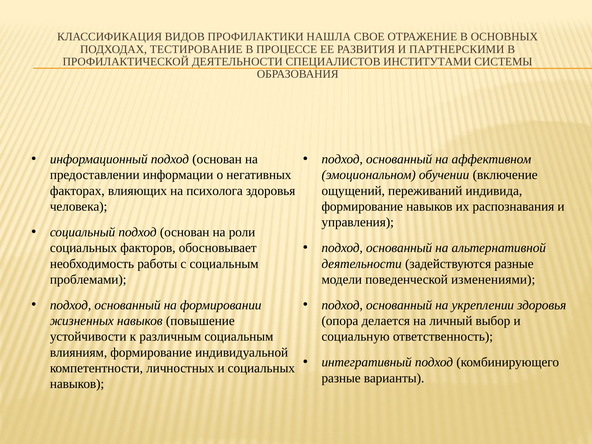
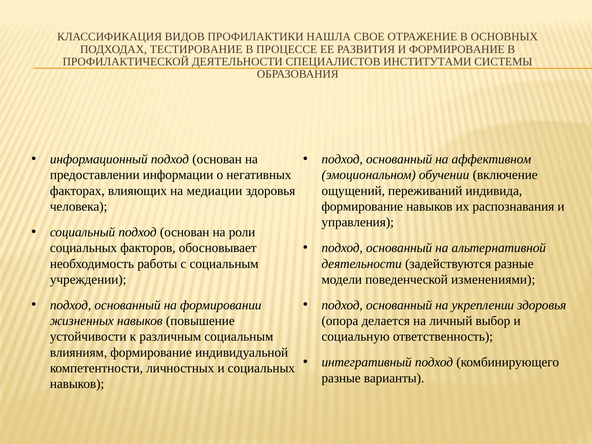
И ПАРТНЕРСКИМИ: ПАРТНЕРСКИМИ -> ФОРМИРОВАНИЕ
психолога: психолога -> медиации
проблемами: проблемами -> учреждении
